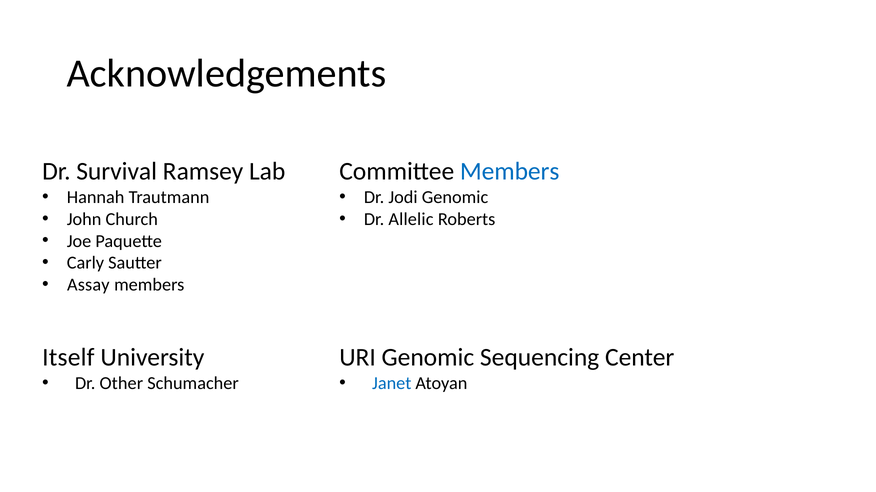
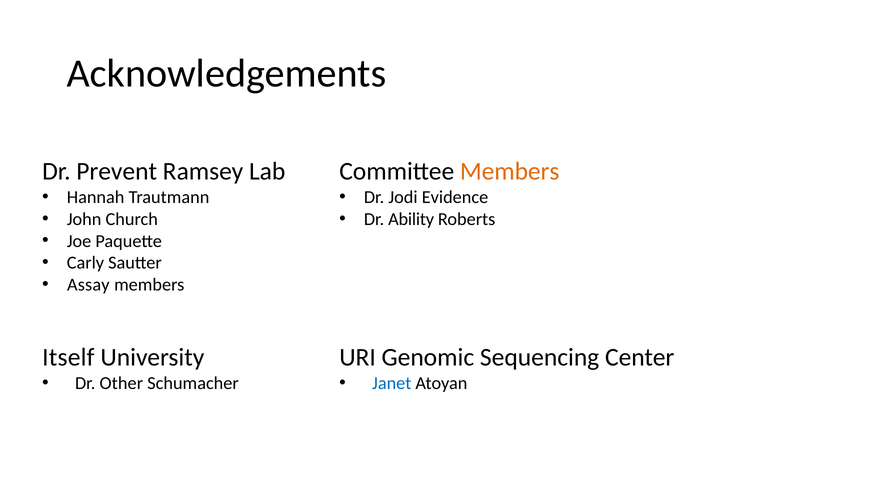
Members at (510, 172) colour: blue -> orange
Survival: Survival -> Prevent
Jodi Genomic: Genomic -> Evidence
Allelic: Allelic -> Ability
